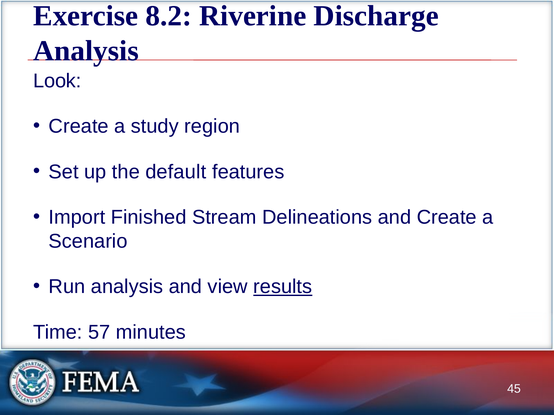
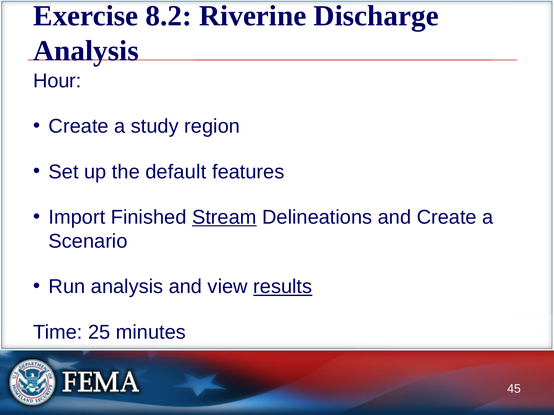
Look: Look -> Hour
Stream underline: none -> present
57: 57 -> 25
